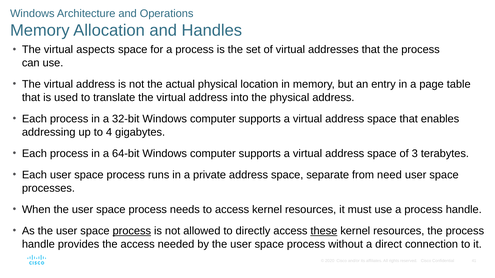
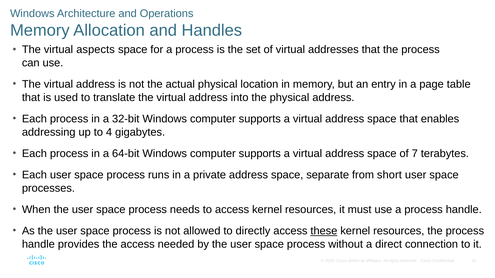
3: 3 -> 7
need: need -> short
process at (132, 231) underline: present -> none
